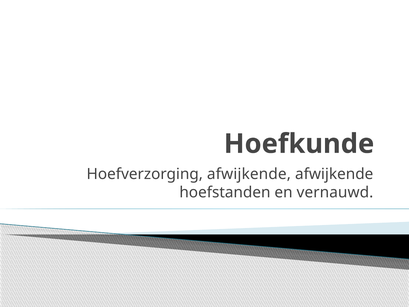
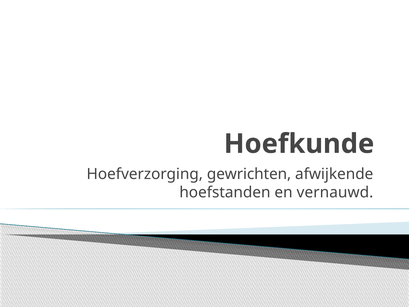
Hoefverzorging afwijkende: afwijkende -> gewrichten
